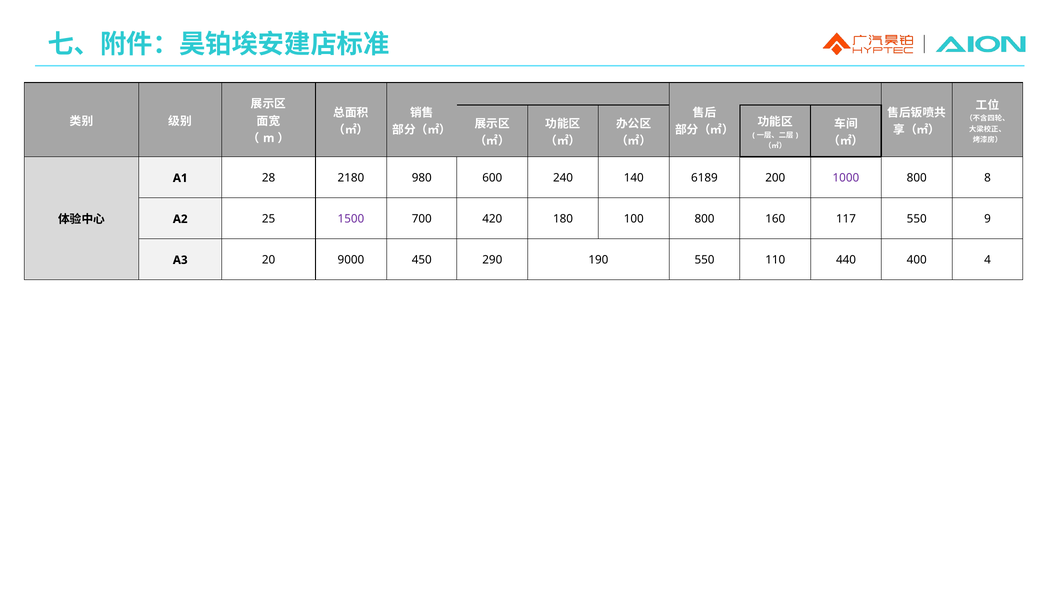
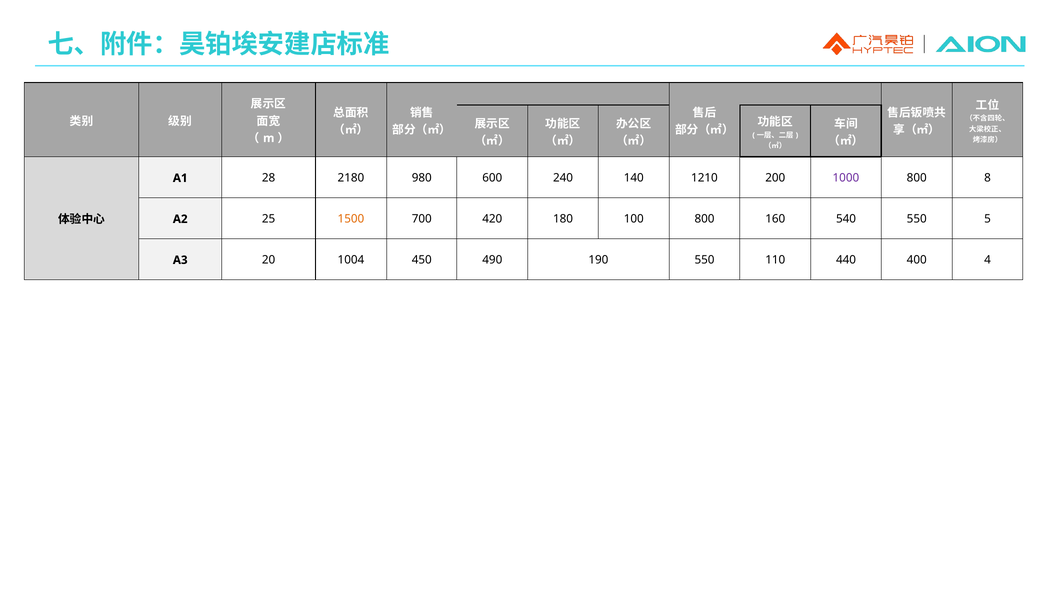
6189: 6189 -> 1210
1500 colour: purple -> orange
117: 117 -> 540
9: 9 -> 5
9000: 9000 -> 1004
290: 290 -> 490
